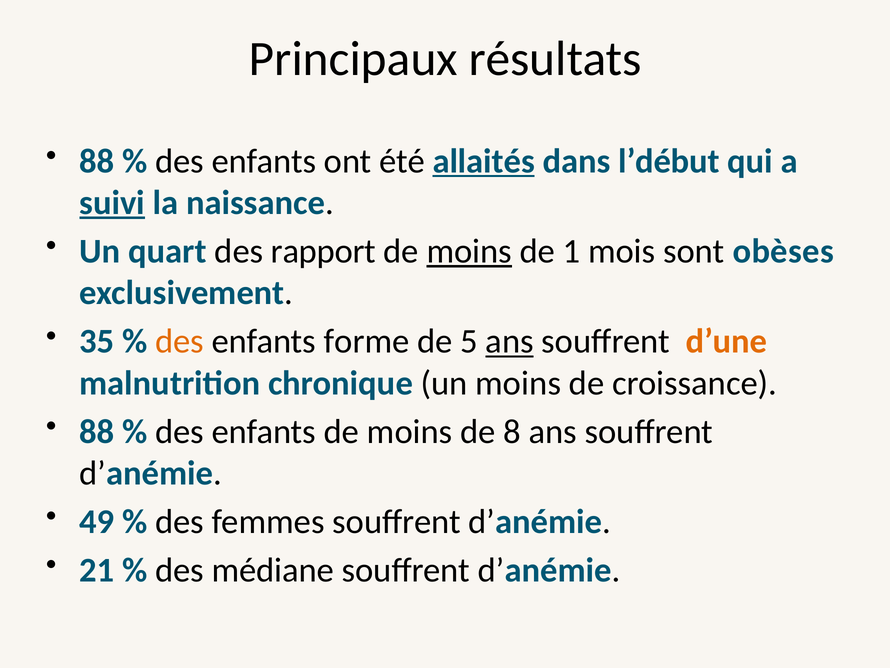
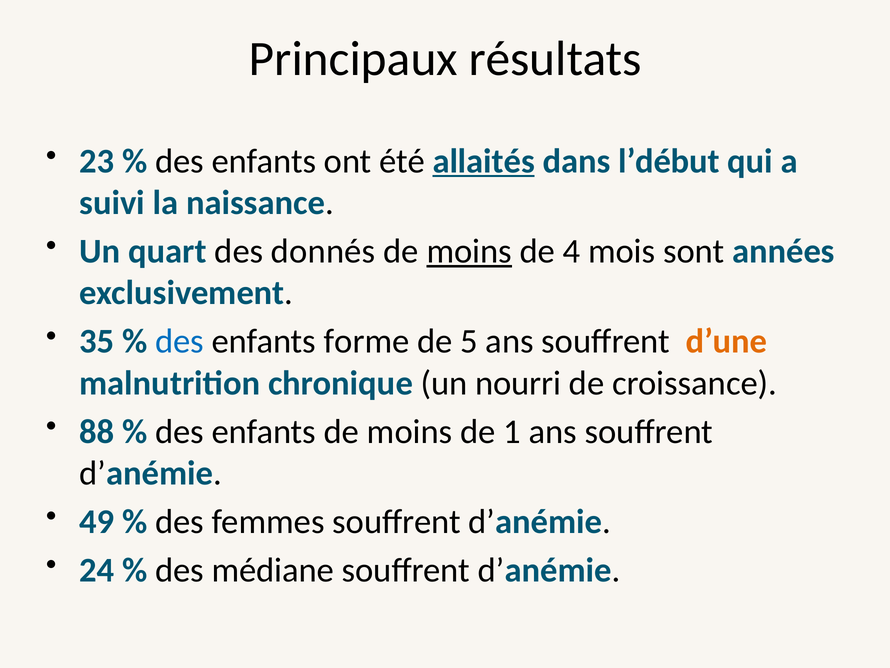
88 at (97, 161): 88 -> 23
suivi underline: present -> none
rapport: rapport -> donnés
1: 1 -> 4
obèses: obèses -> années
des at (179, 341) colour: orange -> blue
ans at (510, 341) underline: present -> none
un moins: moins -> nourri
8: 8 -> 1
21: 21 -> 24
